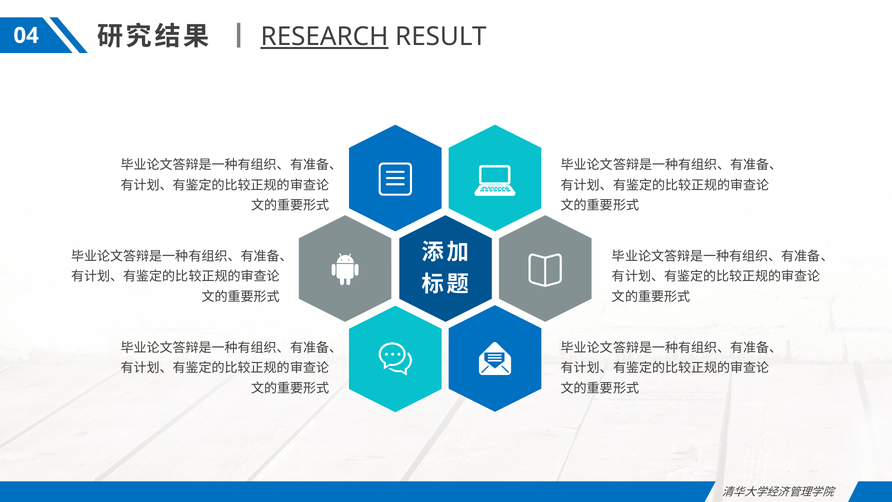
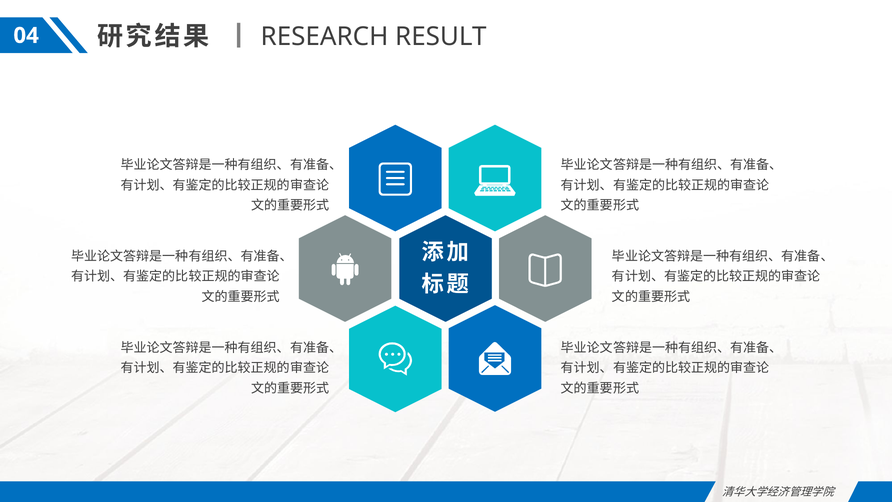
RESEARCH underline: present -> none
